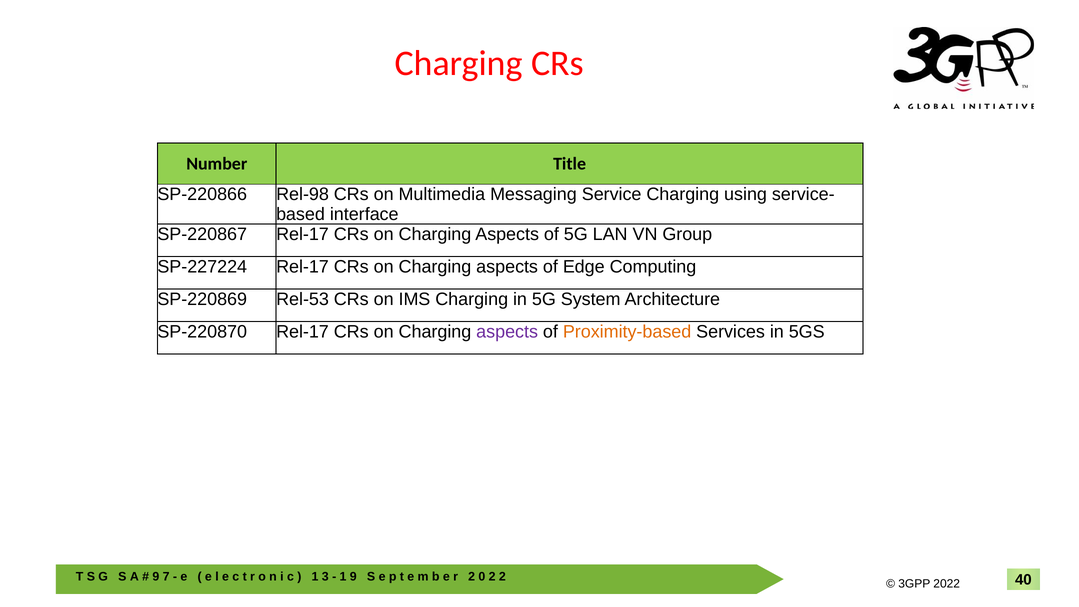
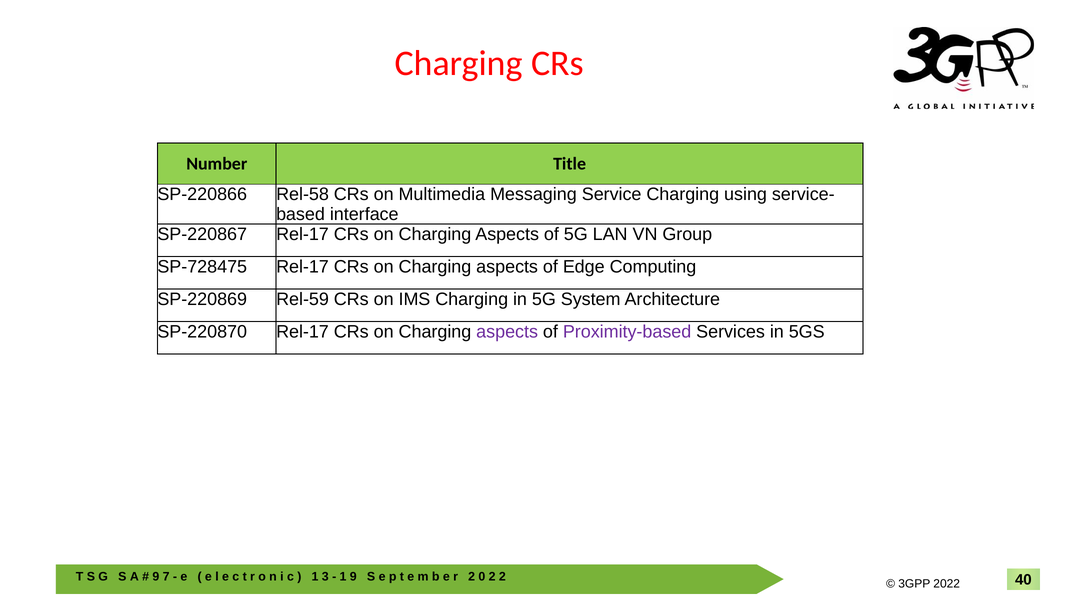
Rel-98: Rel-98 -> Rel-58
SP-227224: SP-227224 -> SP-728475
Rel-53: Rel-53 -> Rel-59
Proximity-based colour: orange -> purple
